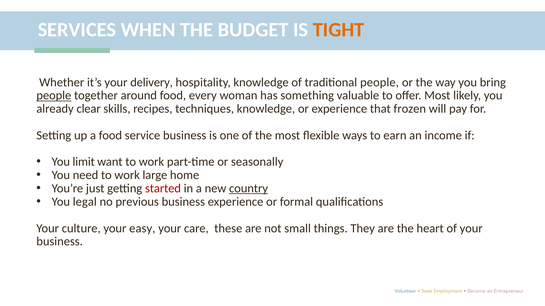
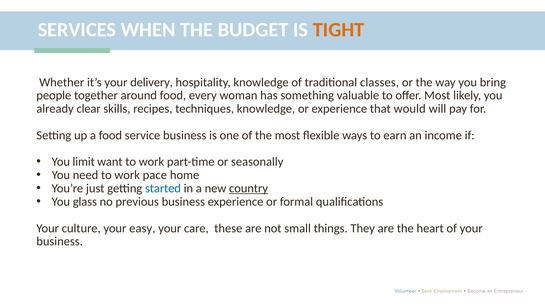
traditional people: people -> classes
people at (54, 96) underline: present -> none
frozen: frozen -> would
large: large -> pace
started colour: red -> blue
legal: legal -> glass
